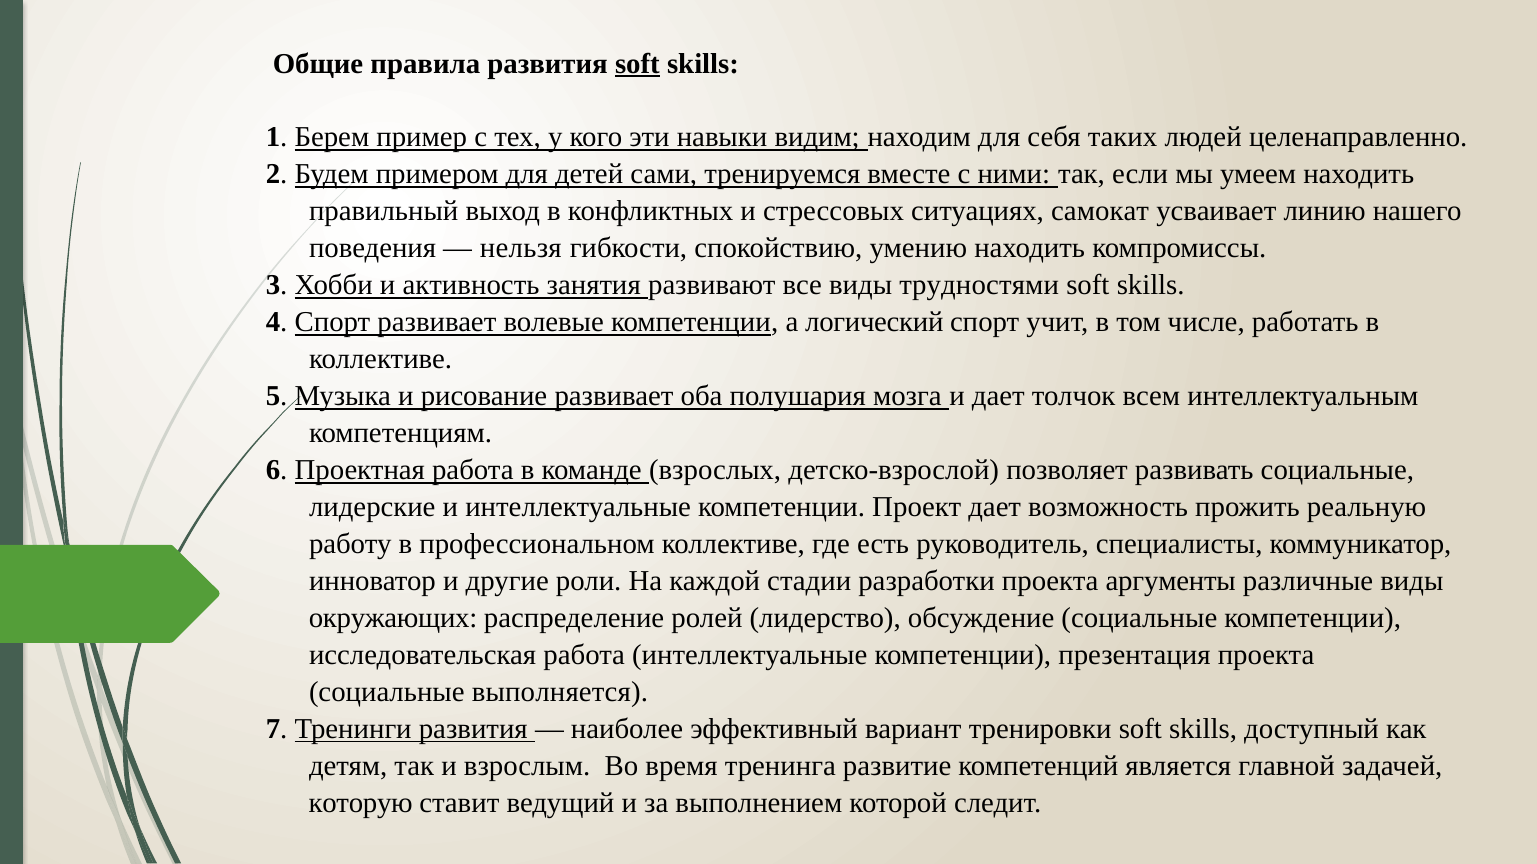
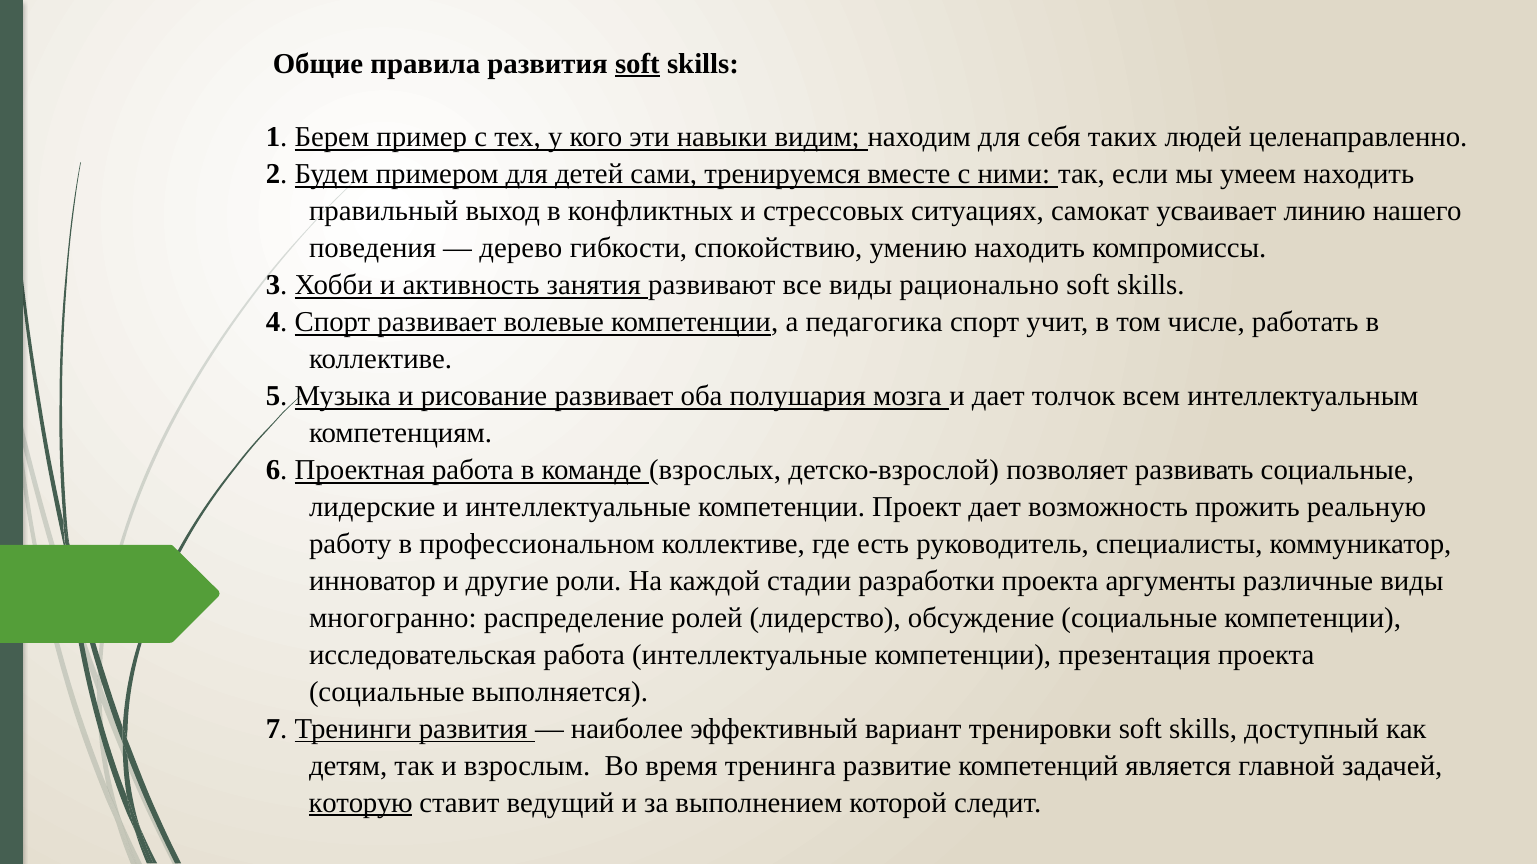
нельзя: нельзя -> дерево
трудностями: трудностями -> рационально
логический: логический -> педагогика
окружающих: окружающих -> многогранно
которую underline: none -> present
